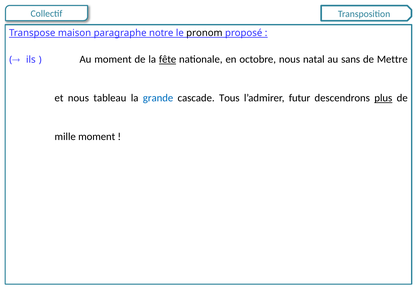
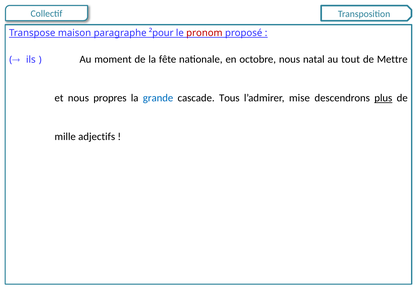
notre: notre -> ²pour
pronom colour: black -> red
fête underline: present -> none
sans: sans -> tout
tableau: tableau -> propres
futur: futur -> mise
mille moment: moment -> adjectifs
